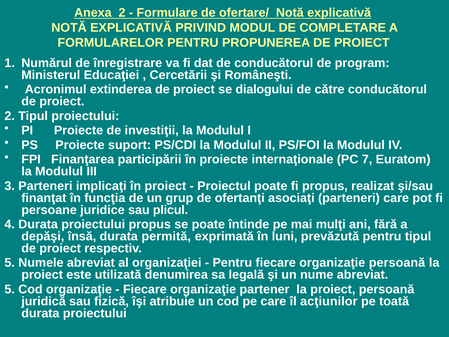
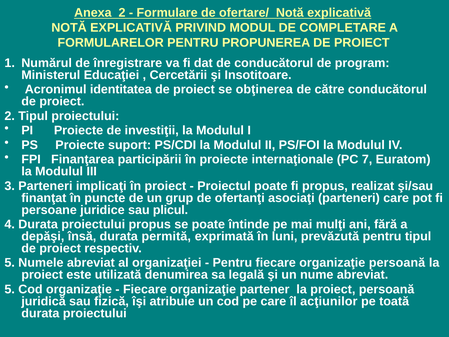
Româneşti: Româneşti -> Insotitoare
extinderea: extinderea -> identitatea
dialogului: dialogului -> obţinerea
funcţia: funcţia -> puncte
